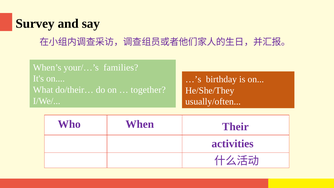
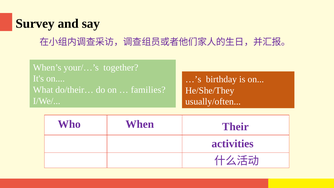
families: families -> together
together: together -> families
